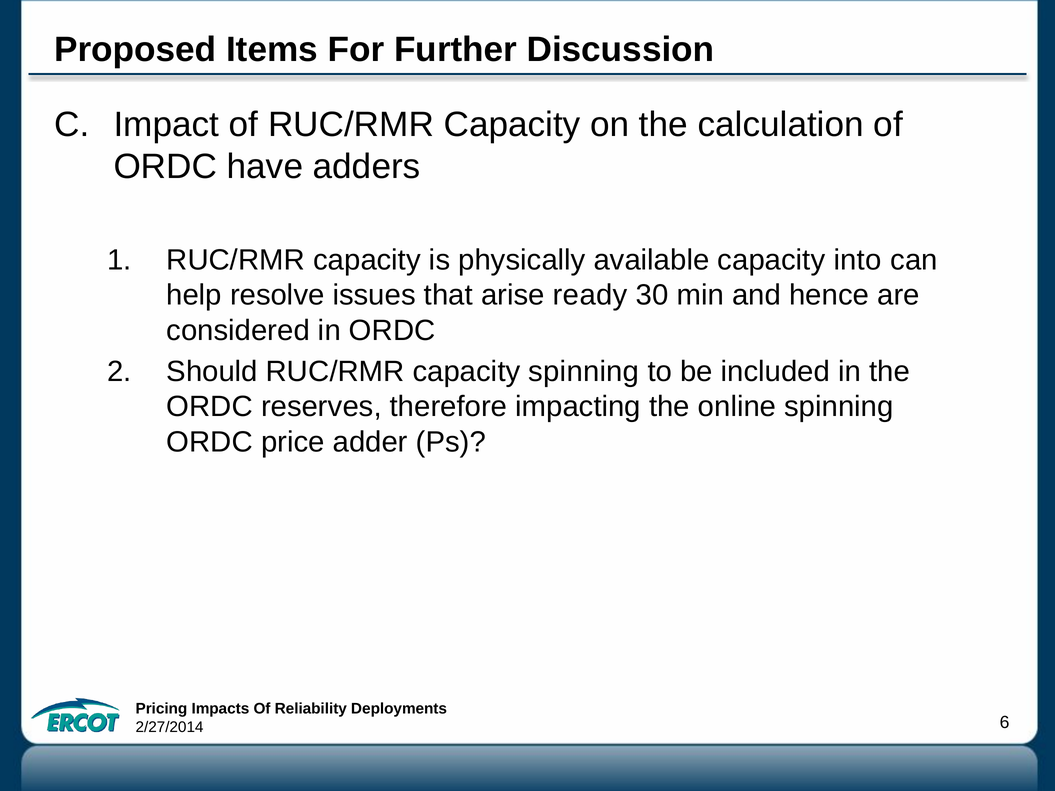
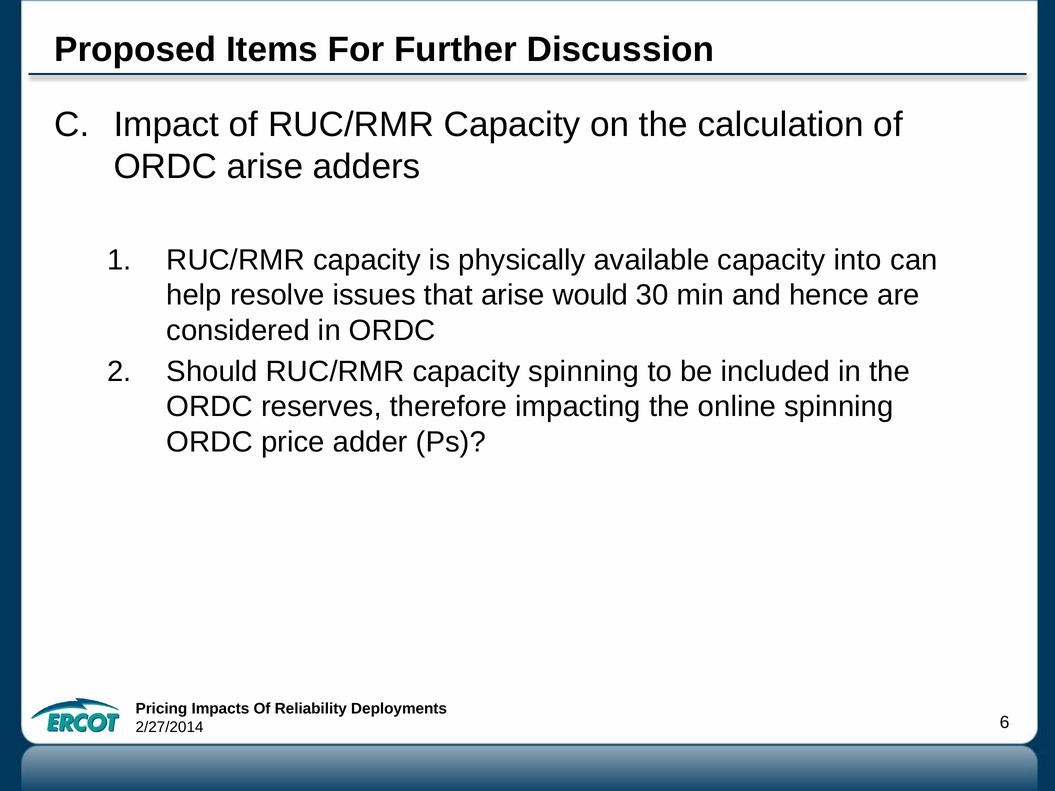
ORDC have: have -> arise
ready: ready -> would
